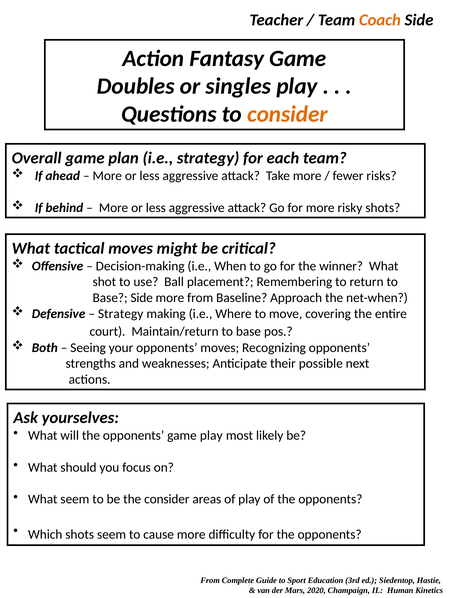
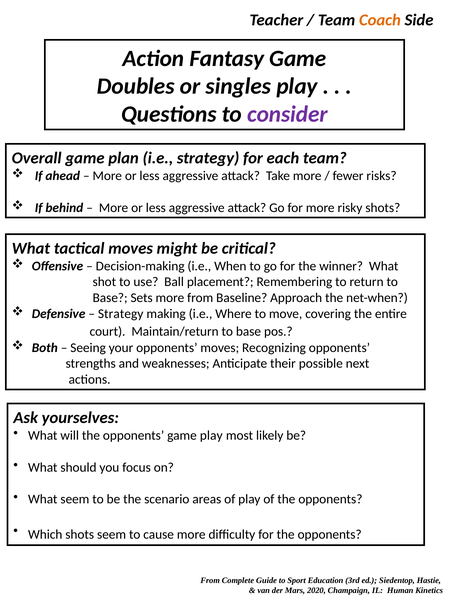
consider at (287, 114) colour: orange -> purple
Base Side: Side -> Sets
the consider: consider -> scenario
